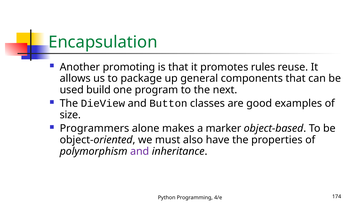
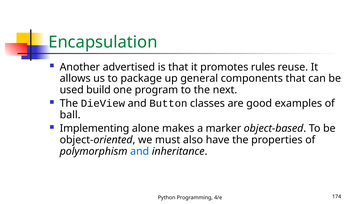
promoting: promoting -> advertised
size: size -> ball
Programmers: Programmers -> Implementing
and at (140, 151) colour: purple -> blue
